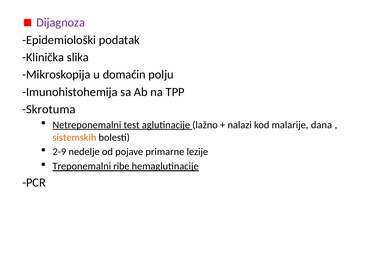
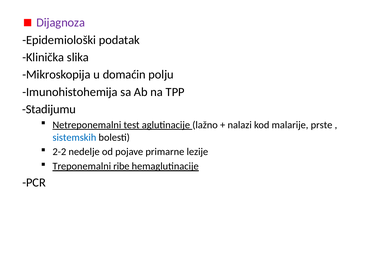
Skrotuma: Skrotuma -> Stadijumu
dana: dana -> prste
sistemskih colour: orange -> blue
2-9: 2-9 -> 2-2
